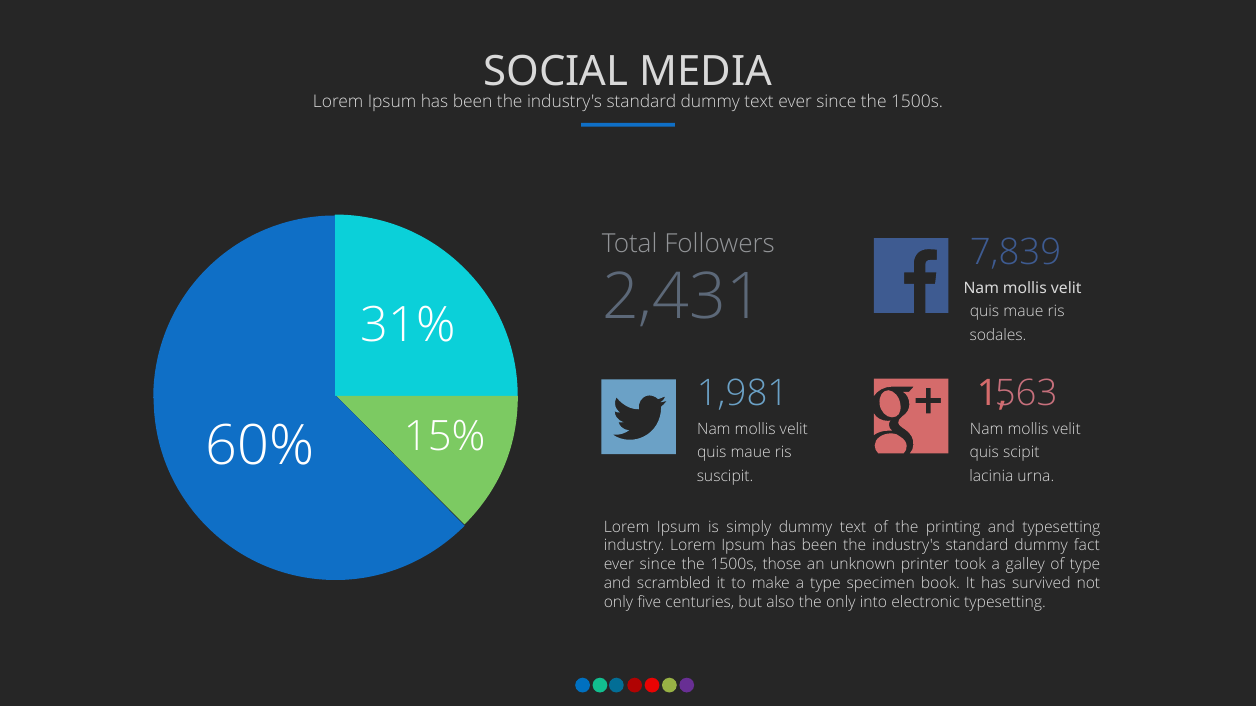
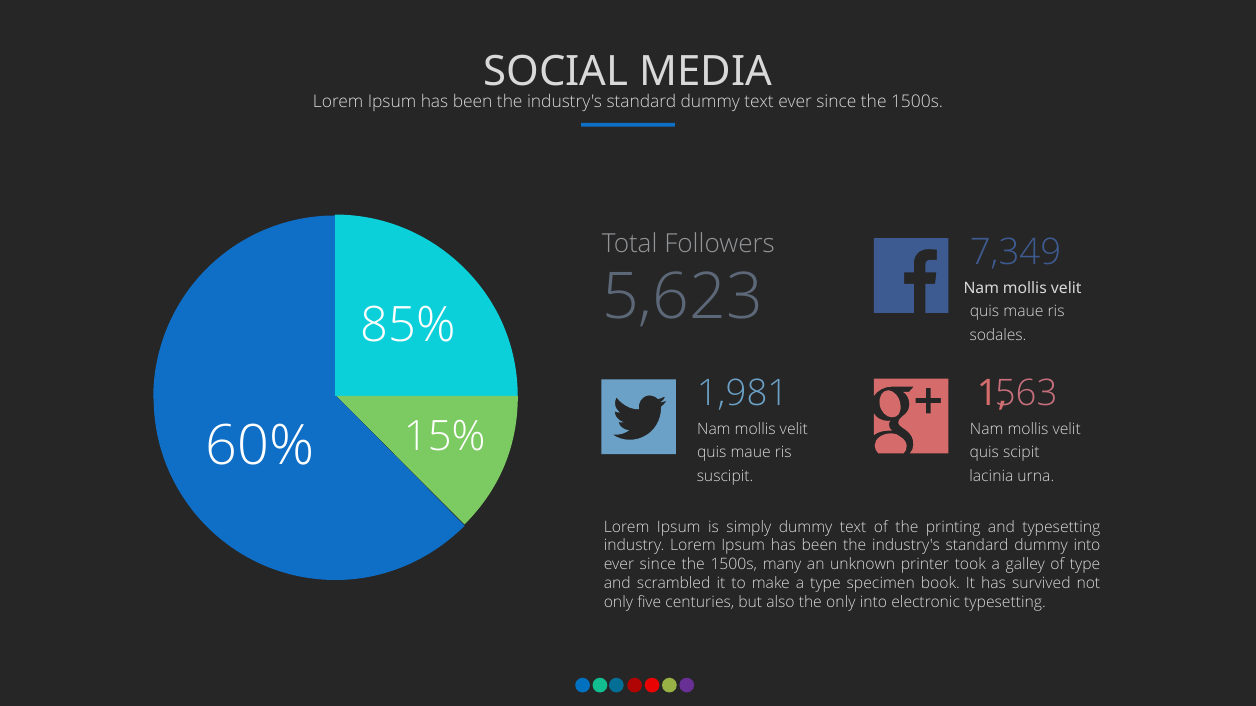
7,839: 7,839 -> 7,349
2,431: 2,431 -> 5,623
31%: 31% -> 85%
dummy fact: fact -> into
those: those -> many
